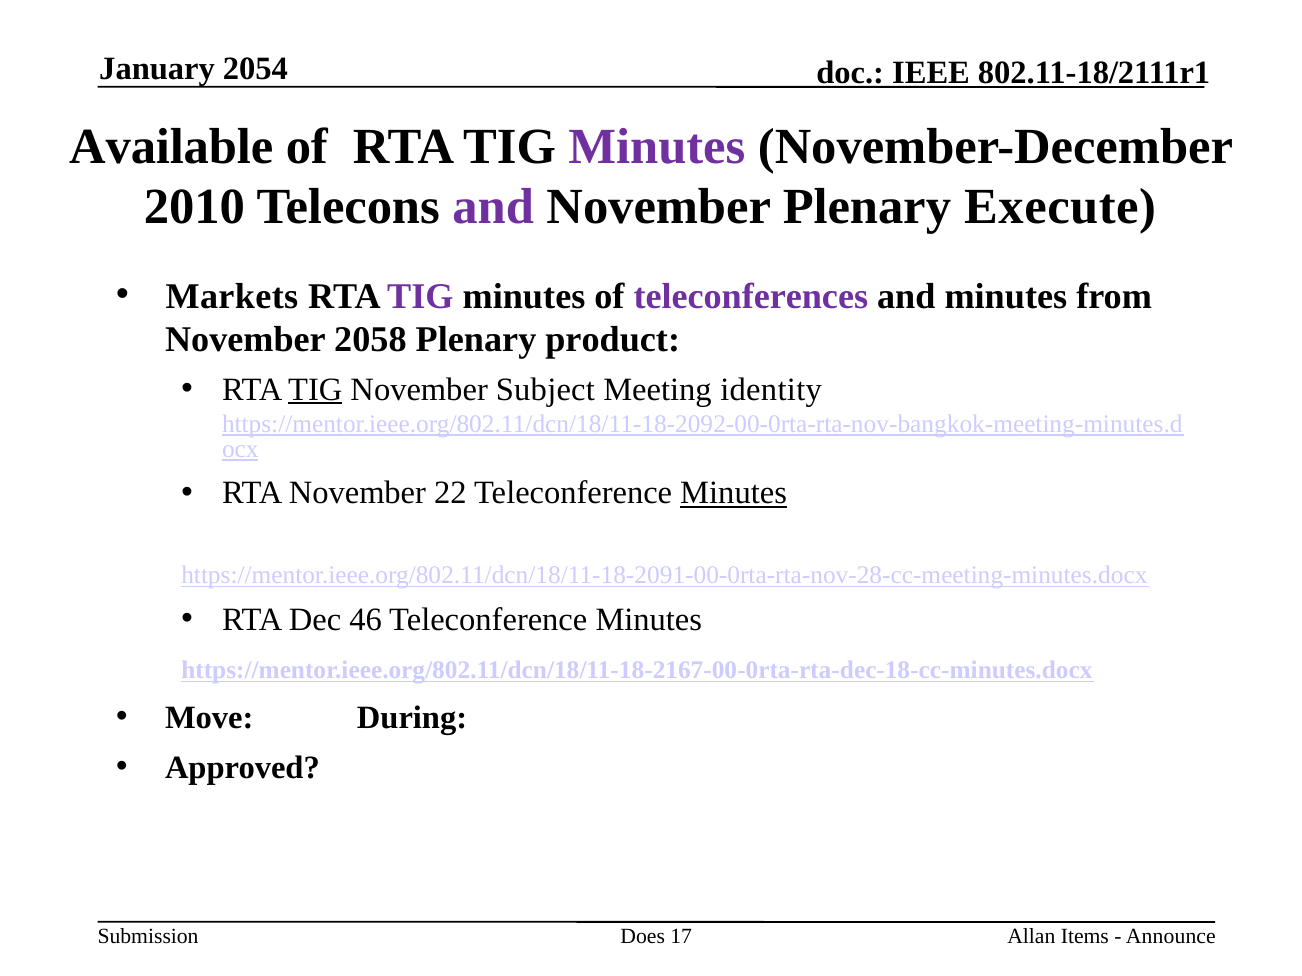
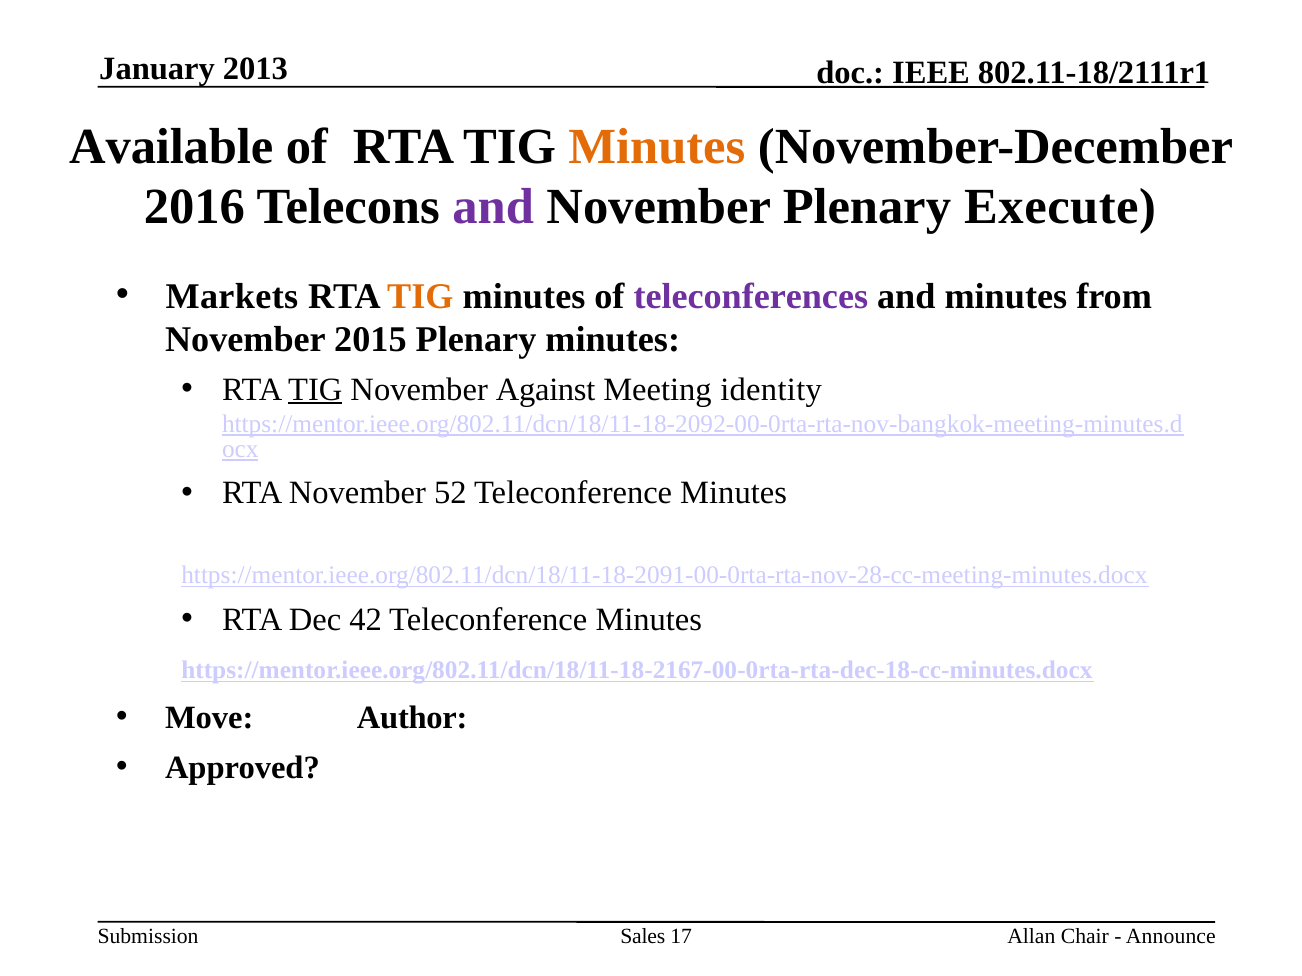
2054: 2054 -> 2013
Minutes at (657, 147) colour: purple -> orange
2010: 2010 -> 2016
TIG at (420, 296) colour: purple -> orange
2058: 2058 -> 2015
Plenary product: product -> minutes
Subject: Subject -> Against
22: 22 -> 52
Minutes at (734, 493) underline: present -> none
46: 46 -> 42
During: During -> Author
Does: Does -> Sales
Items: Items -> Chair
